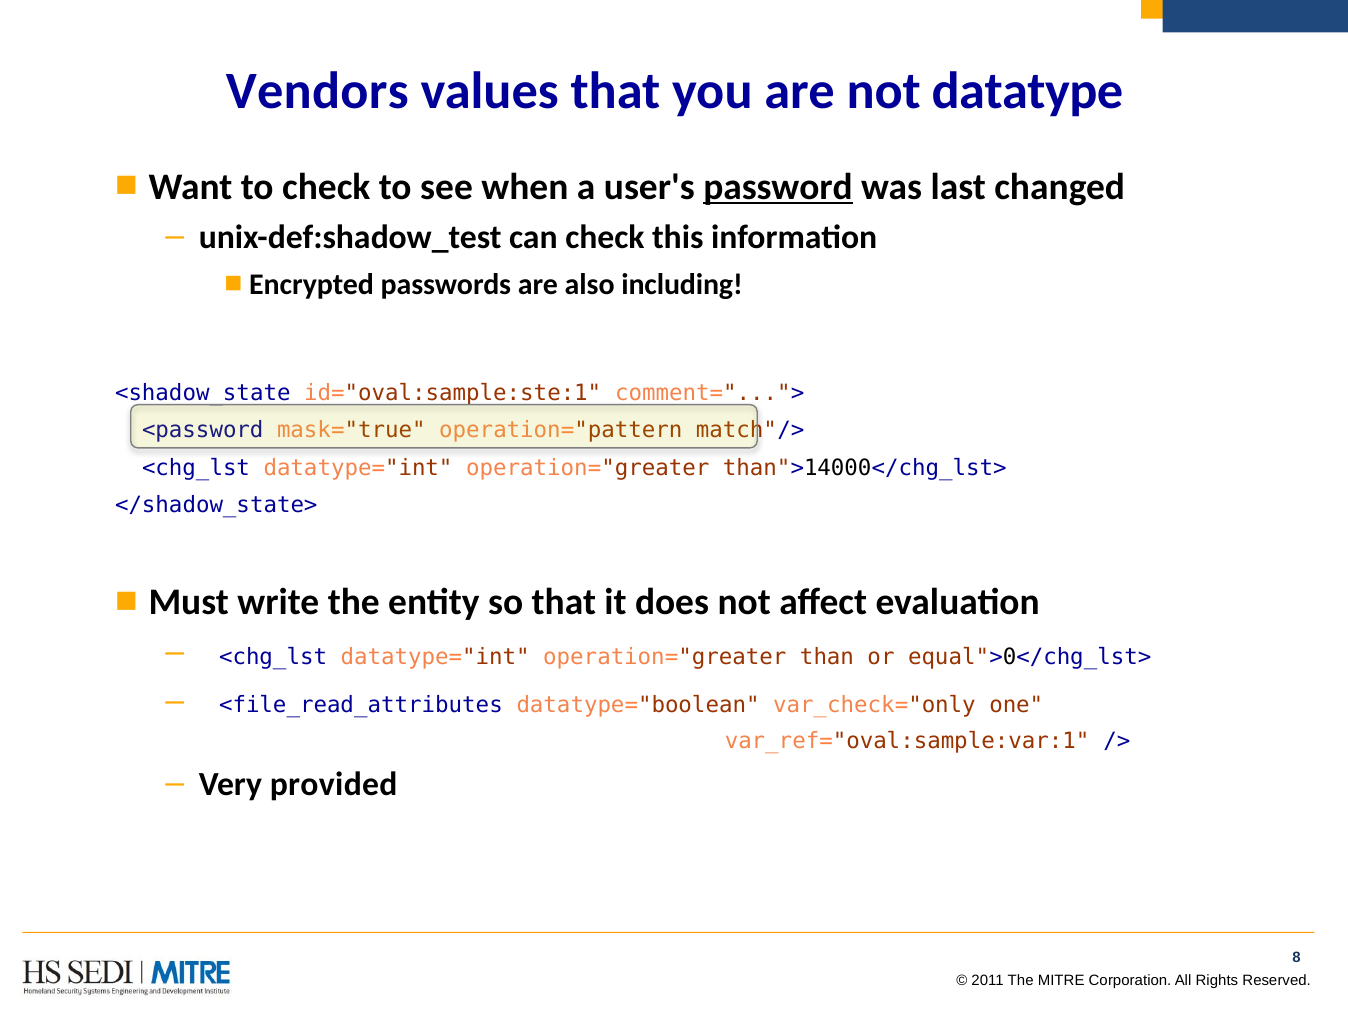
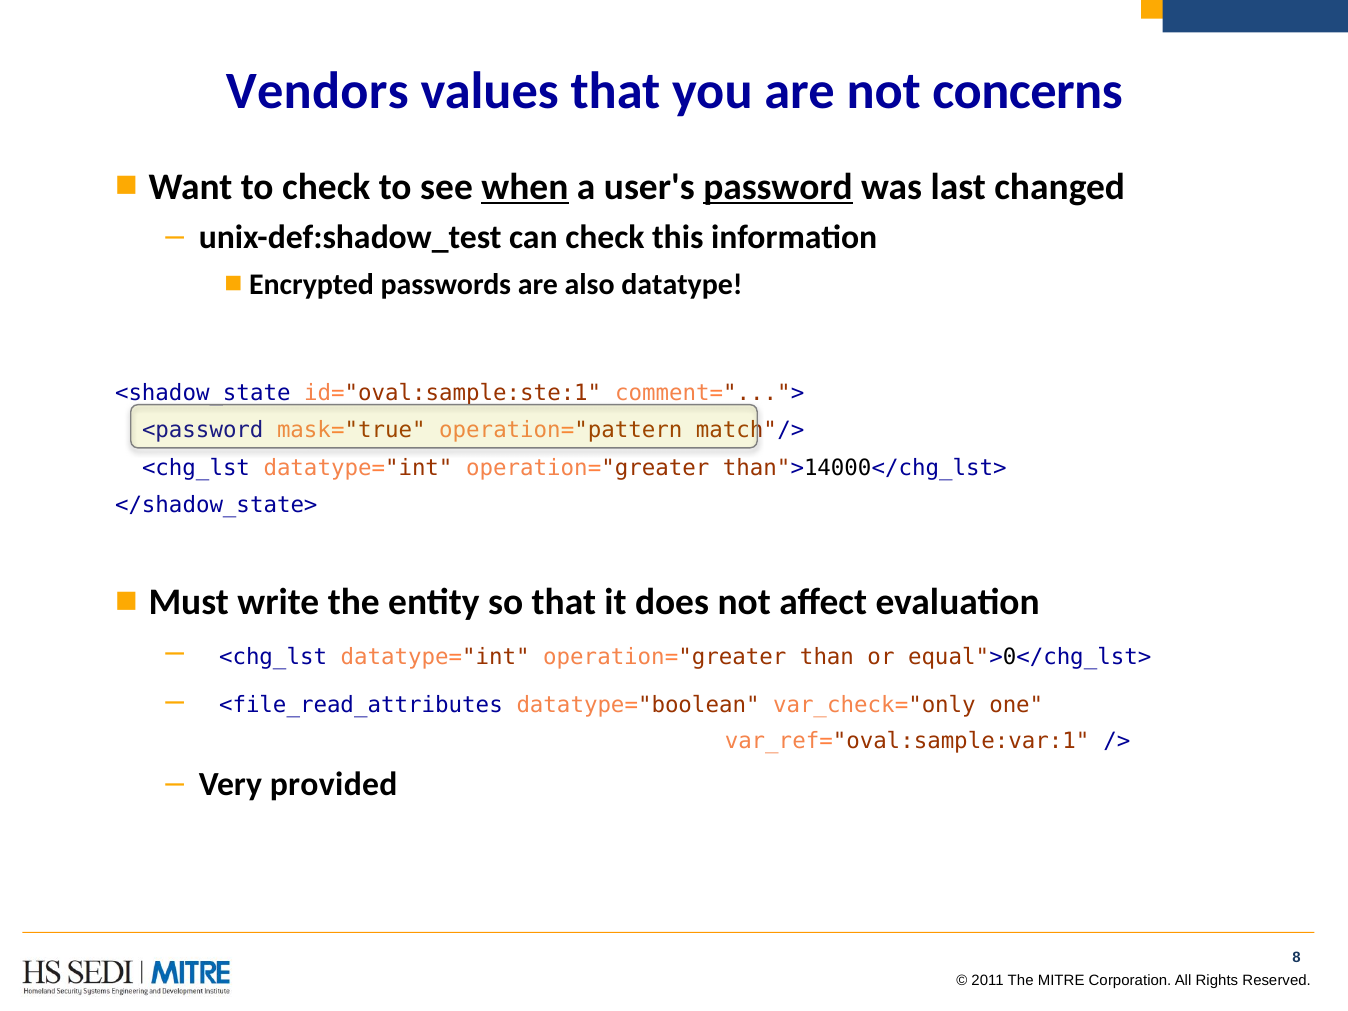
datatype: datatype -> concerns
when underline: none -> present
including: including -> datatype
